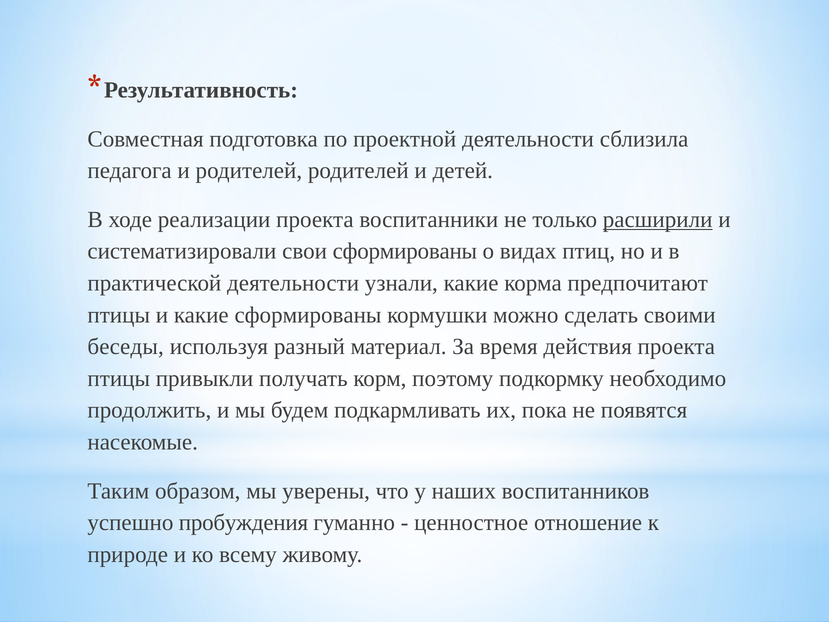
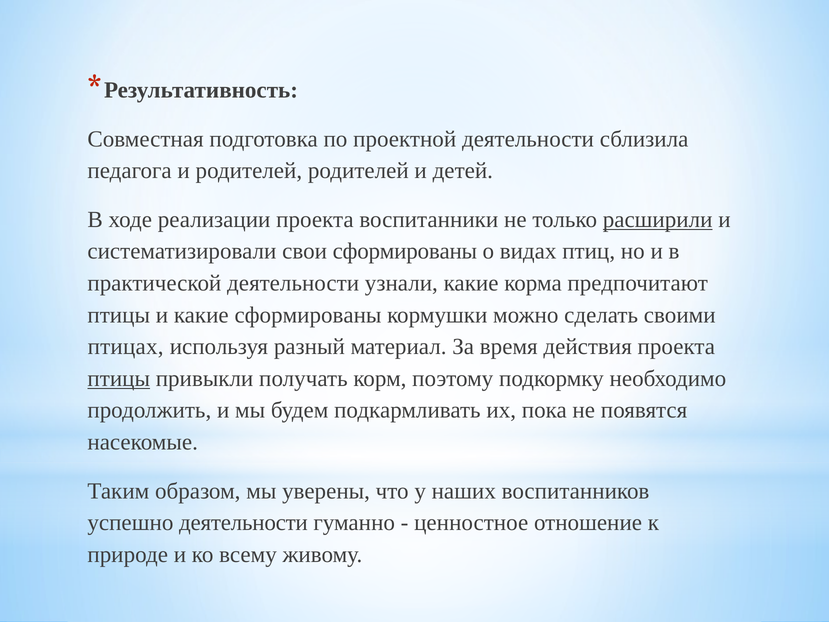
беседы: беседы -> птицах
птицы at (119, 378) underline: none -> present
успешно пробуждения: пробуждения -> деятельности
